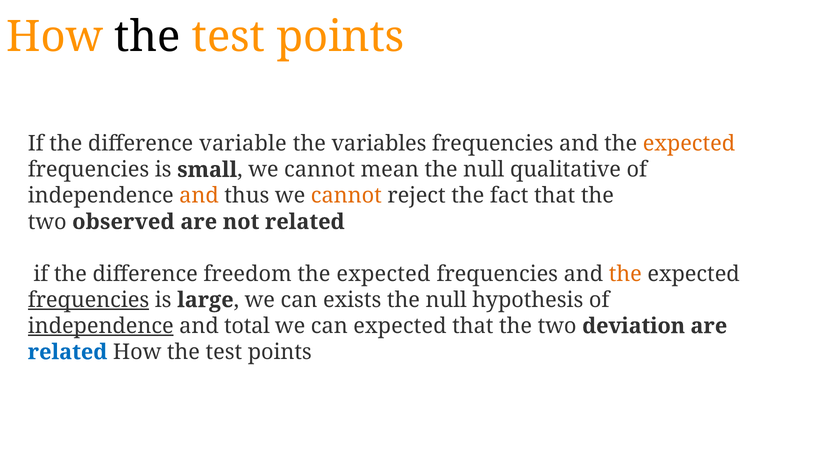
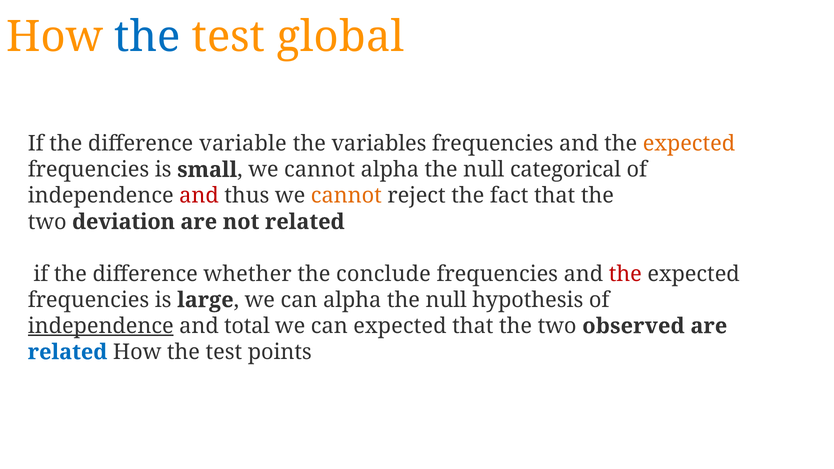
the at (148, 37) colour: black -> blue
points at (341, 37): points -> global
cannot mean: mean -> alpha
qualitative: qualitative -> categorical
and at (199, 196) colour: orange -> red
observed: observed -> deviation
freedom: freedom -> whether
expected at (383, 274): expected -> conclude
the at (625, 274) colour: orange -> red
frequencies at (88, 300) underline: present -> none
can exists: exists -> alpha
deviation: deviation -> observed
